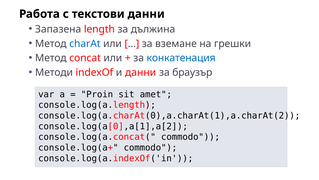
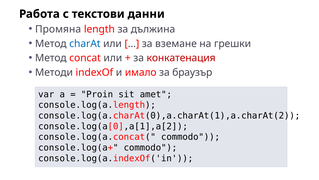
Запазена: Запазена -> Промяна
конкатенация colour: blue -> red
и данни: данни -> имало
